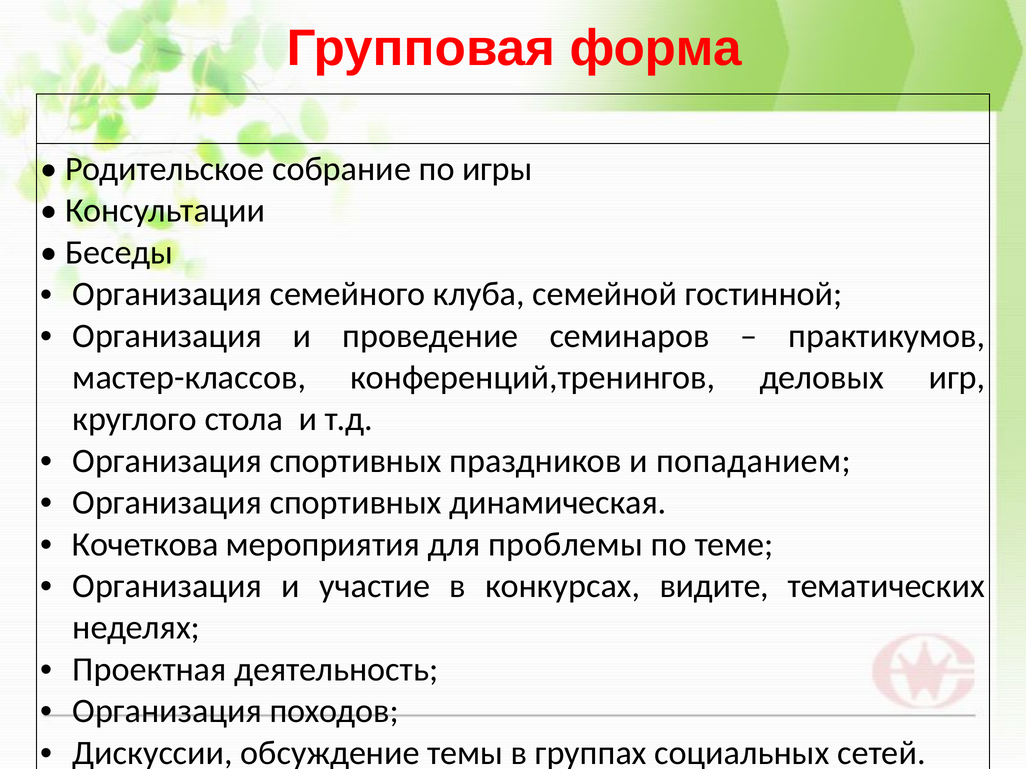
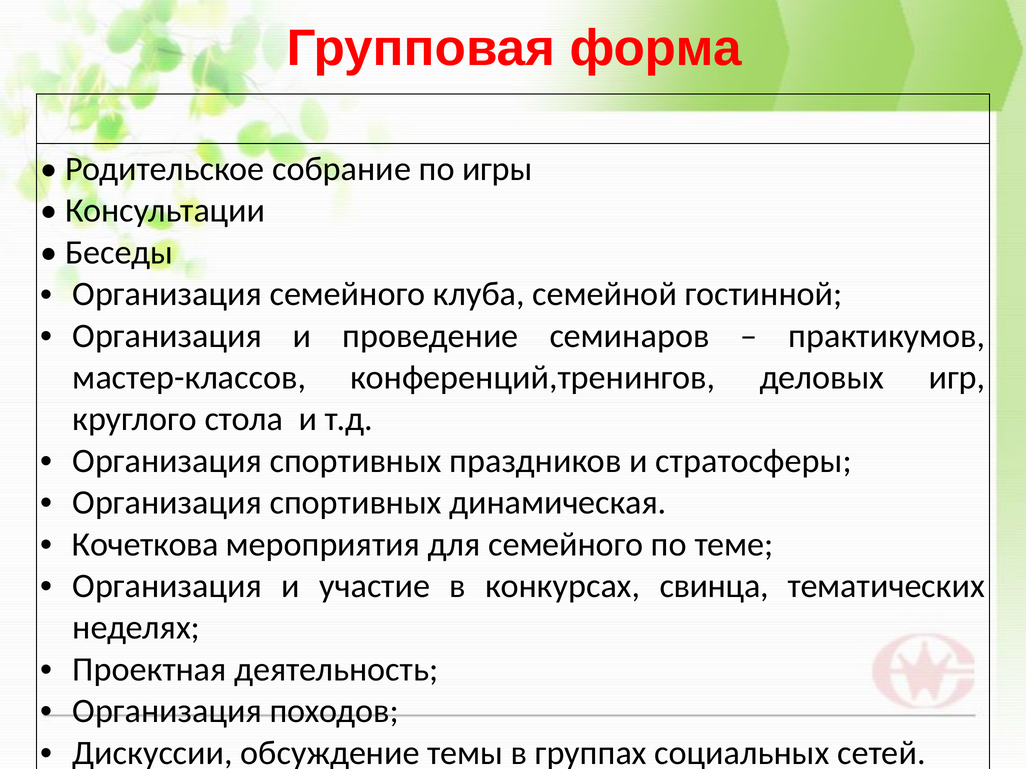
попаданием: попаданием -> стратосферы
для проблемы: проблемы -> семейного
видите: видите -> свинца
